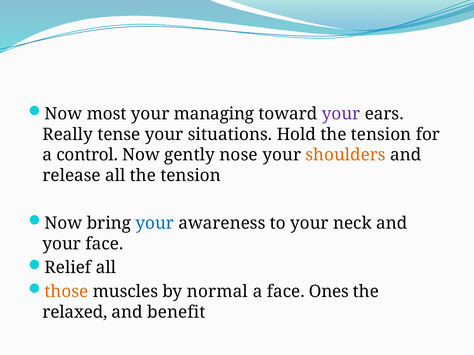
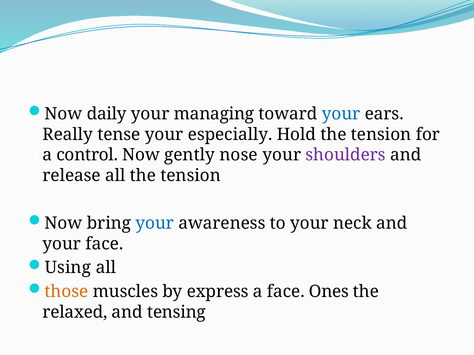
most: most -> daily
your at (341, 114) colour: purple -> blue
situations: situations -> especially
shoulders colour: orange -> purple
Relief: Relief -> Using
normal: normal -> express
benefit: benefit -> tensing
